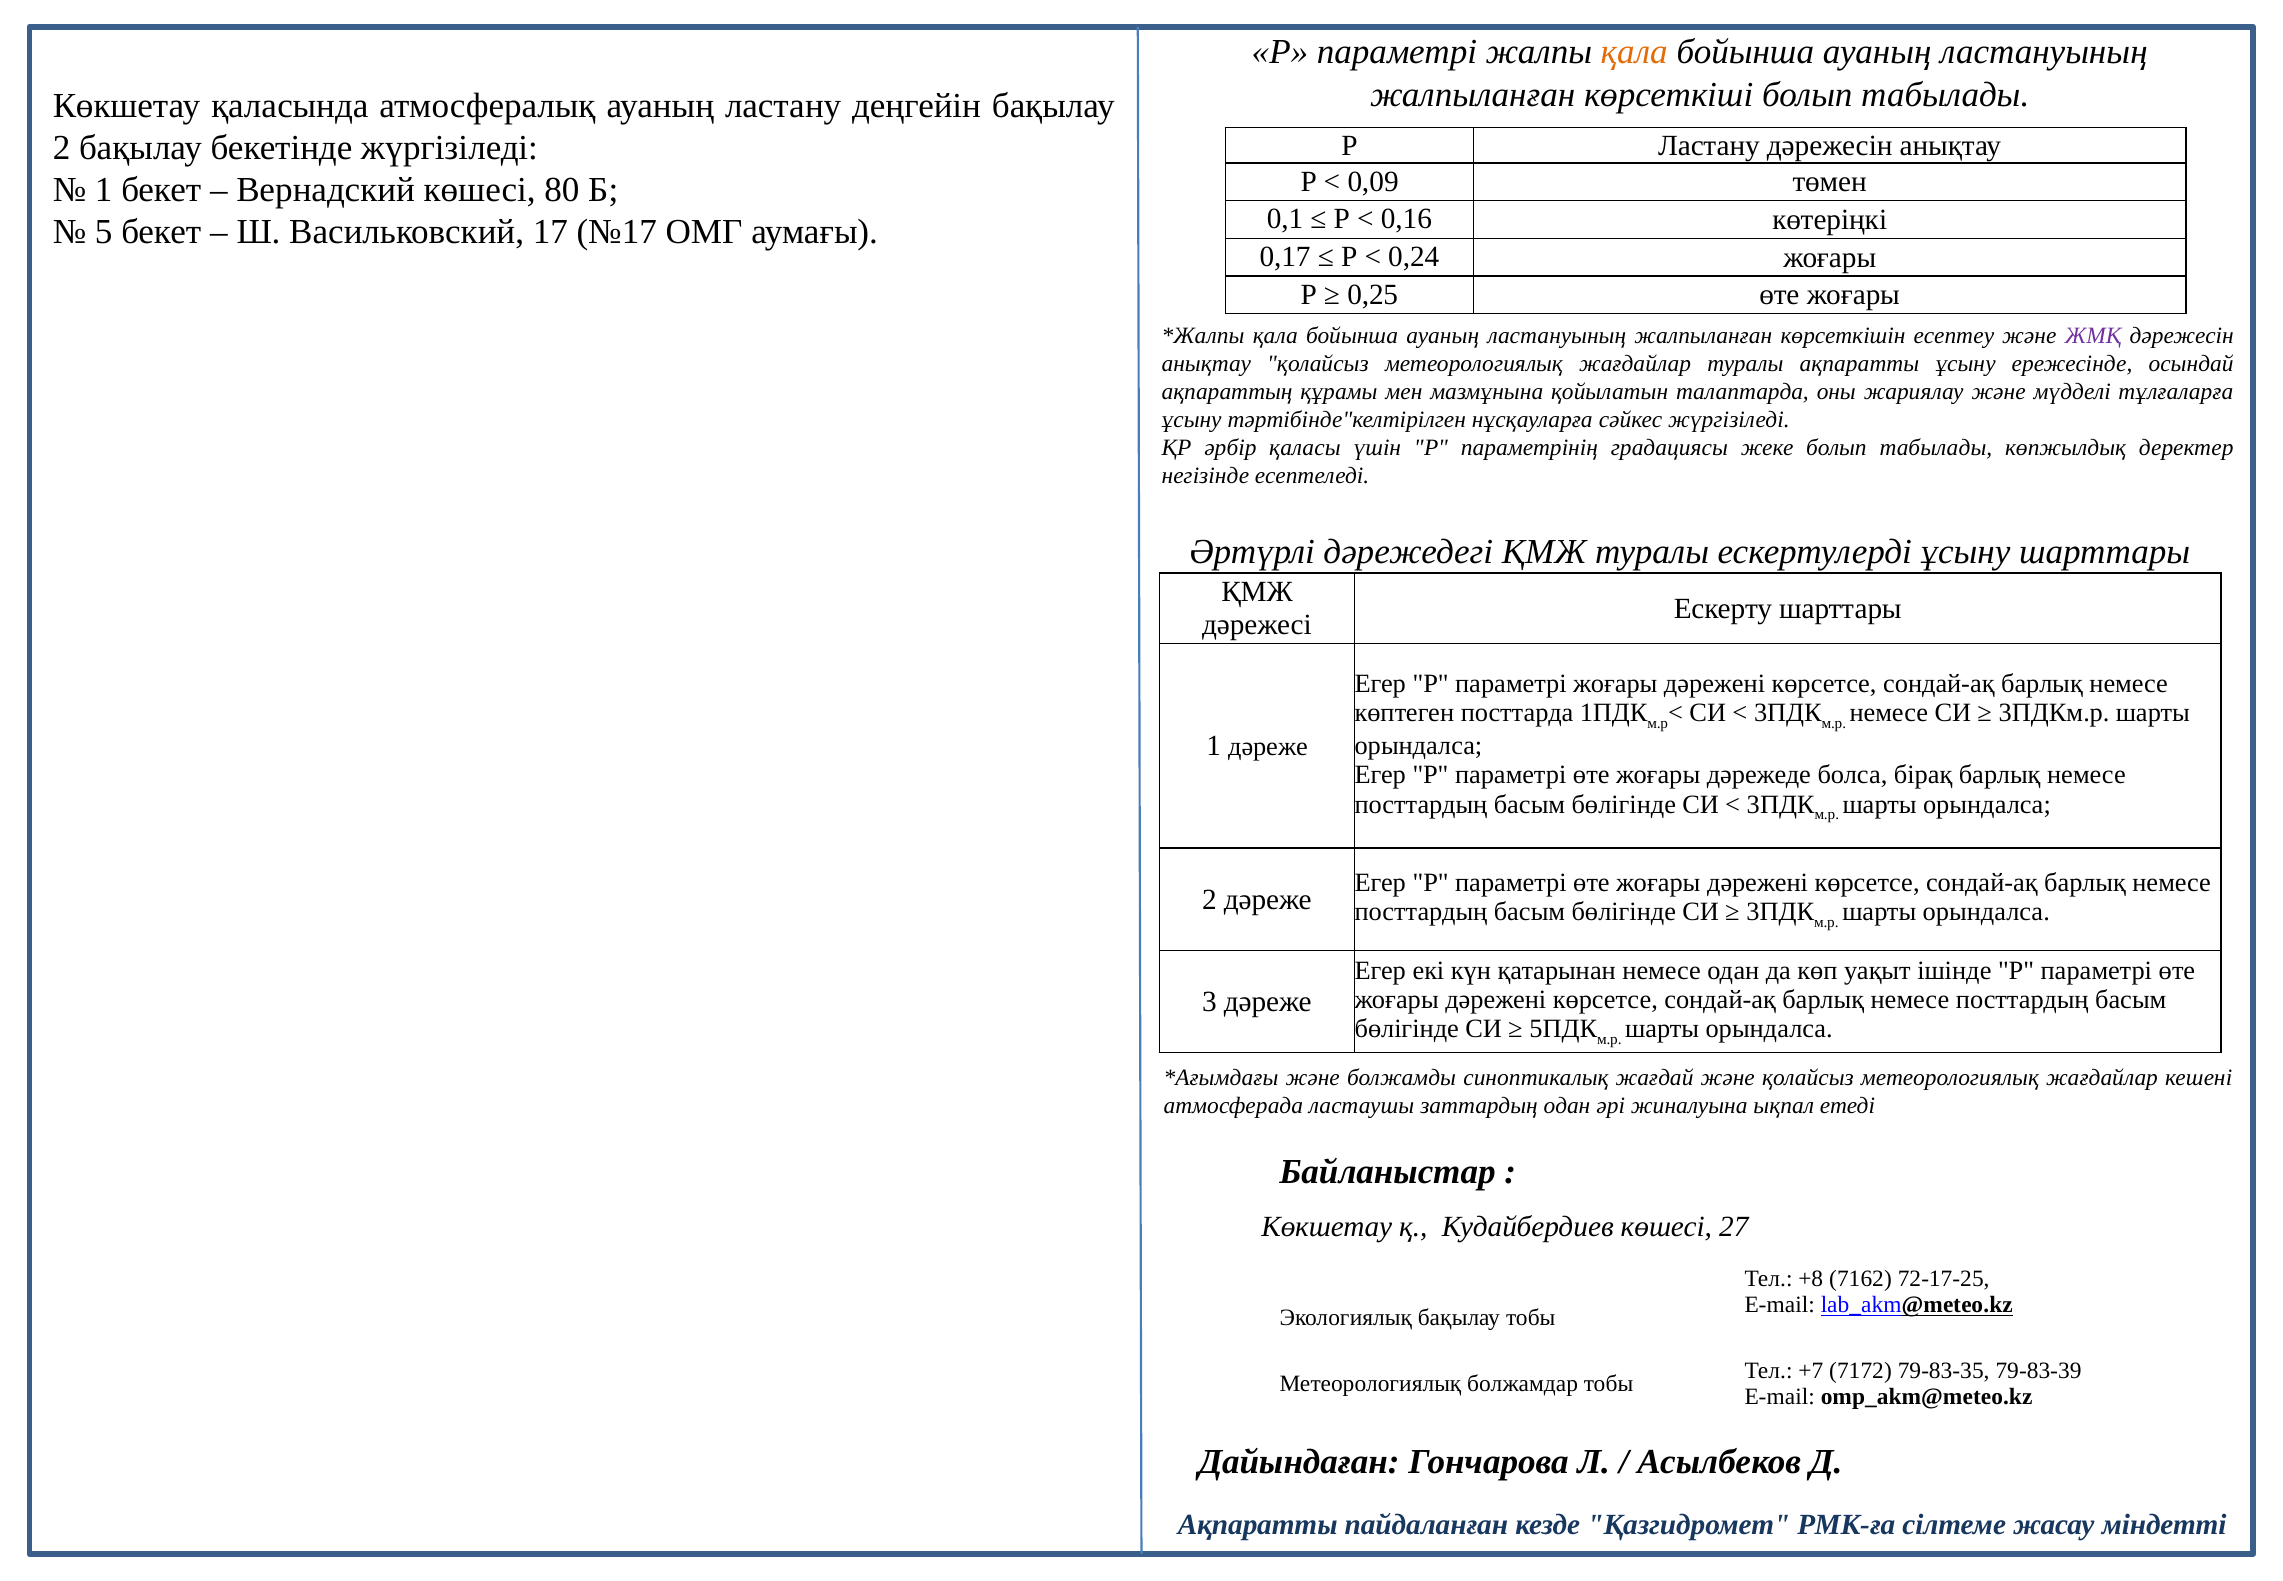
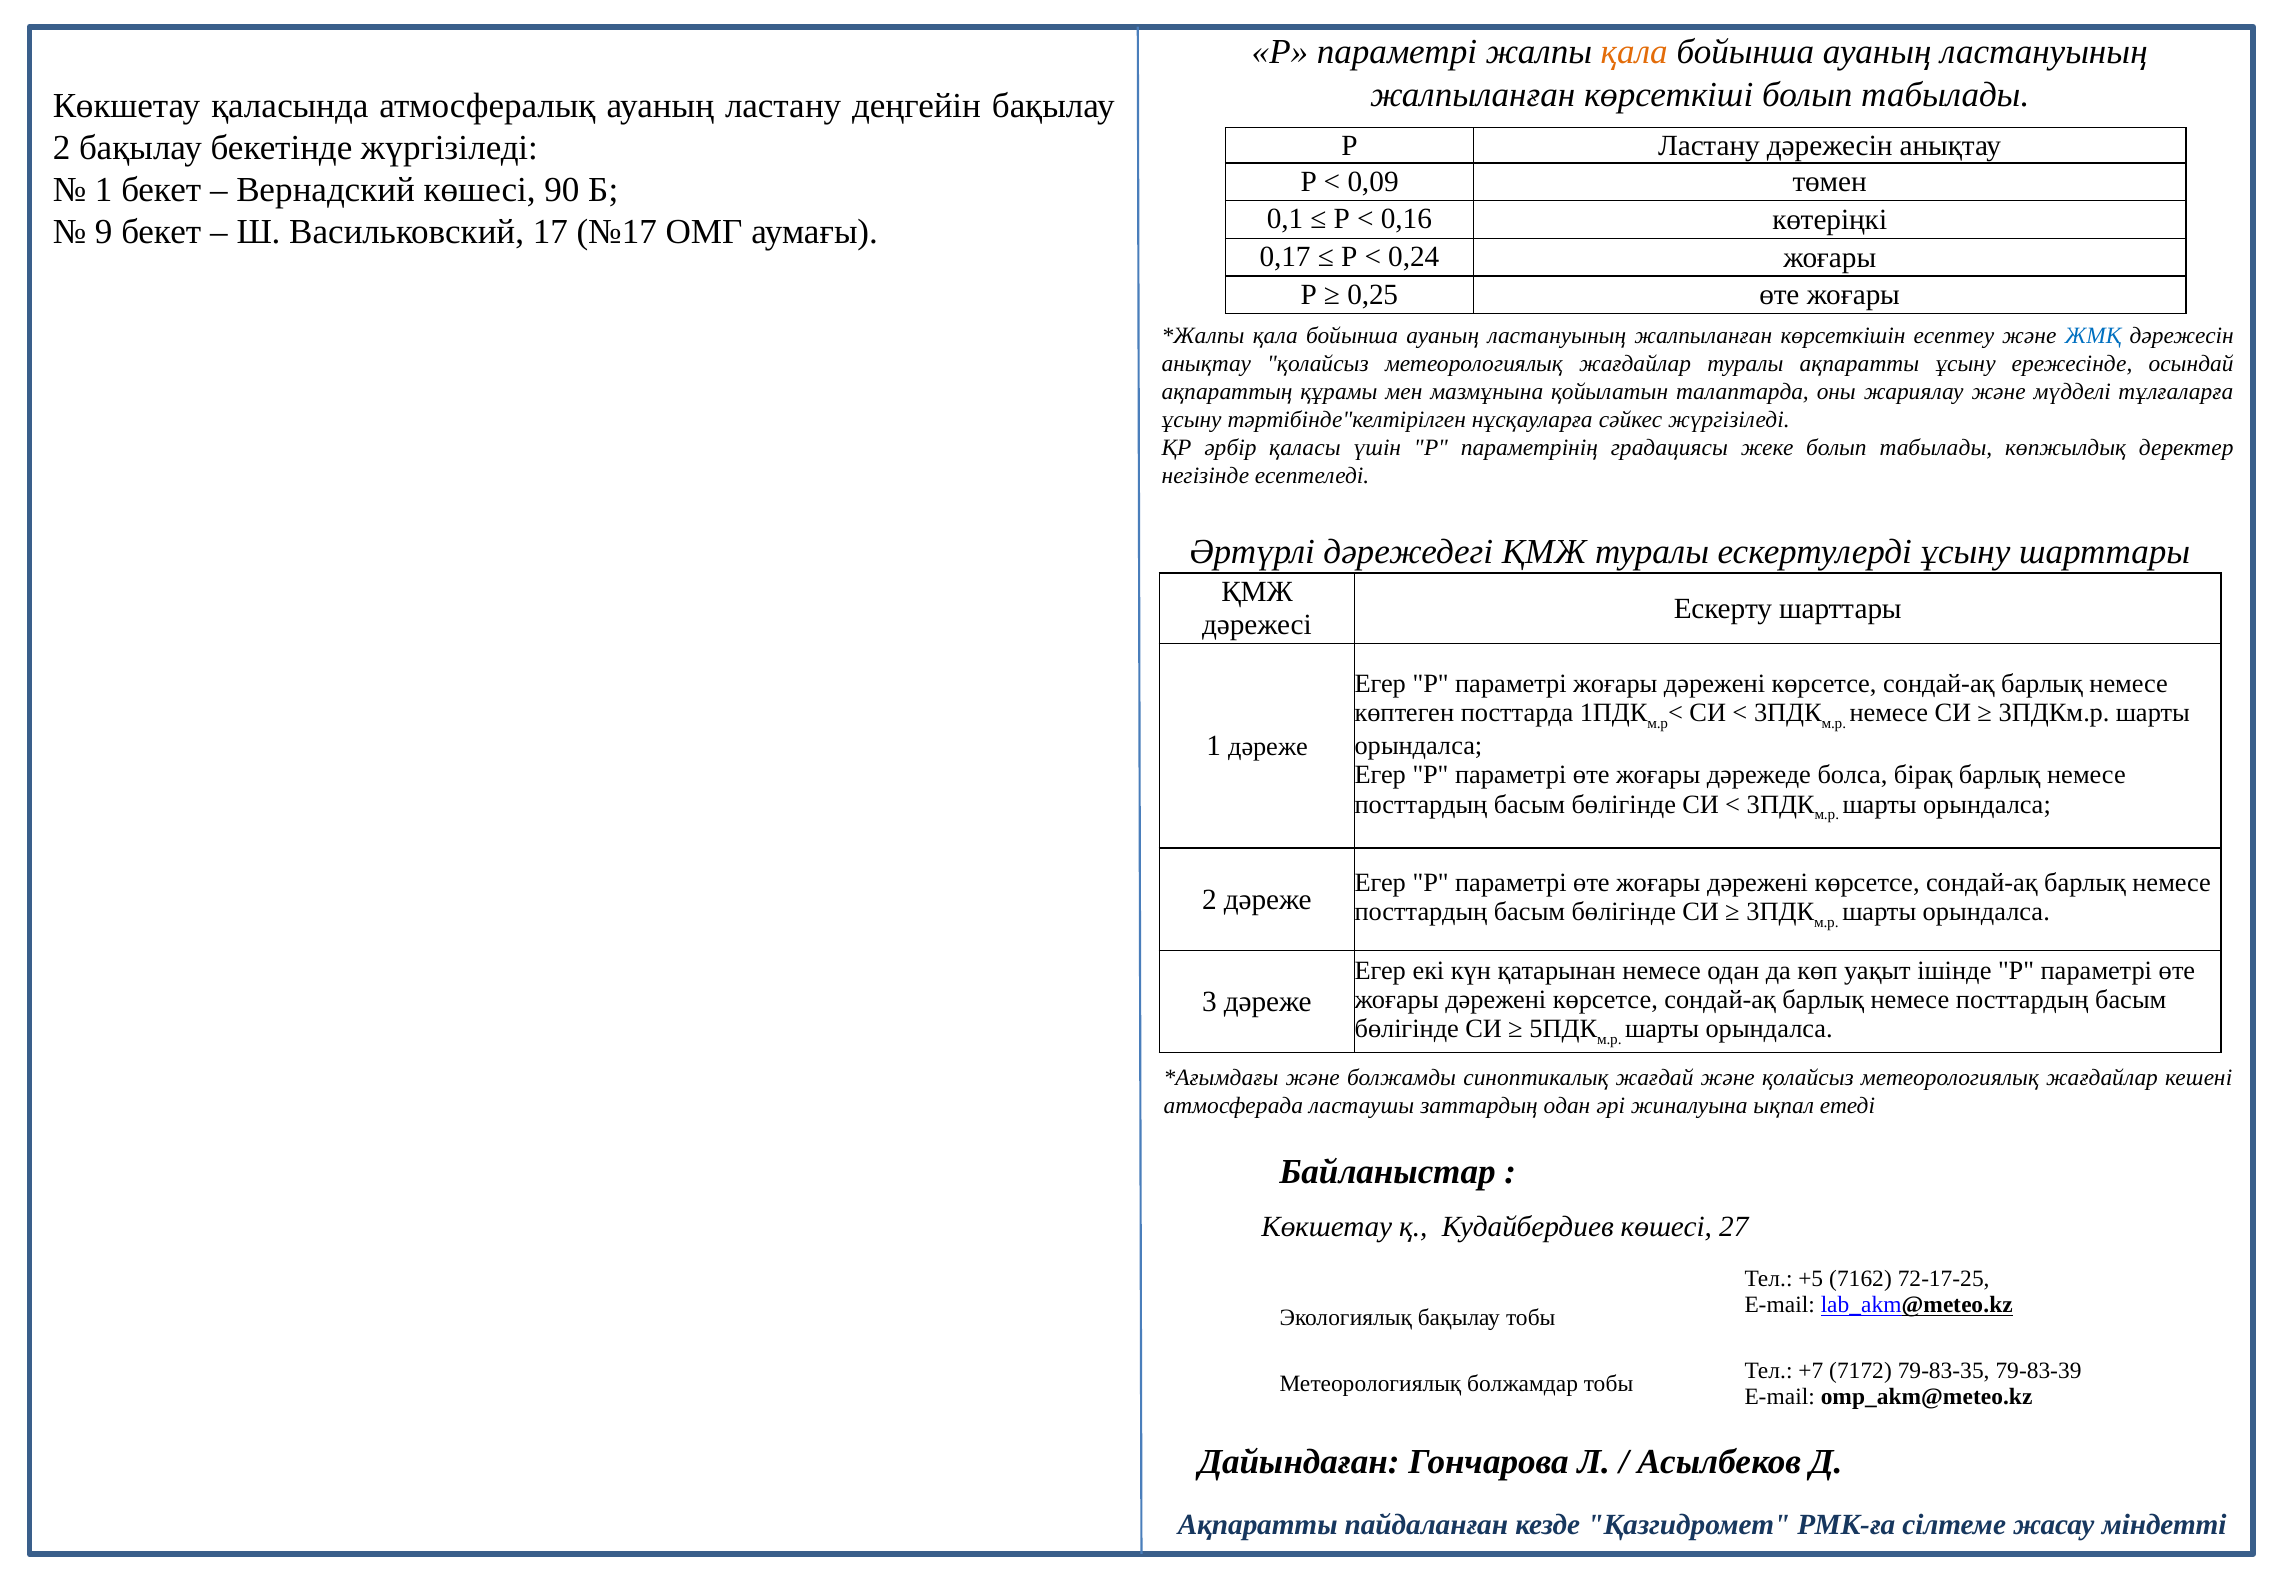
80: 80 -> 90
5: 5 -> 9
ЖМҚ colour: purple -> blue
+8: +8 -> +5
